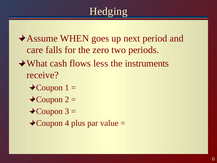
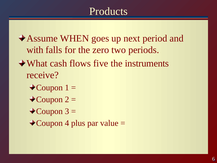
Hedging: Hedging -> Products
care: care -> with
less: less -> five
